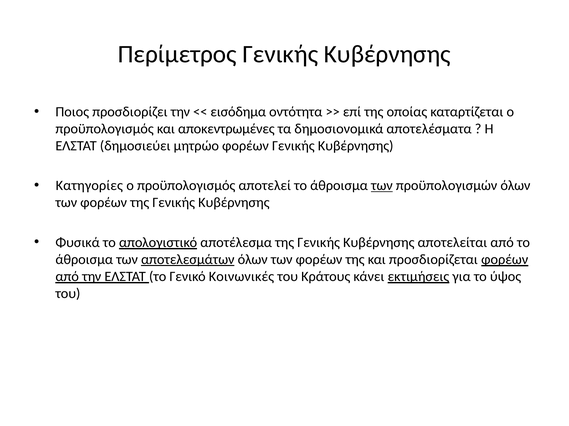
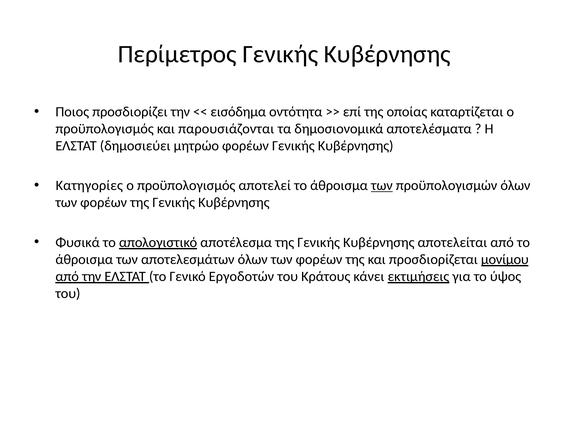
αποκεντρωμένες: αποκεντρωμένες -> παρουσιάζονται
αποτελεσμάτων underline: present -> none
προσδιορίζεται φορέων: φορέων -> μονίμου
Κοινωνικές: Κοινωνικές -> Εργοδοτών
